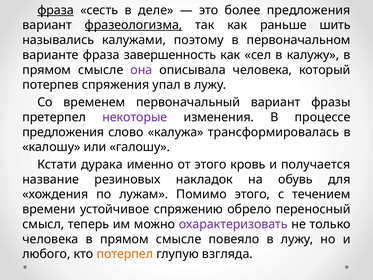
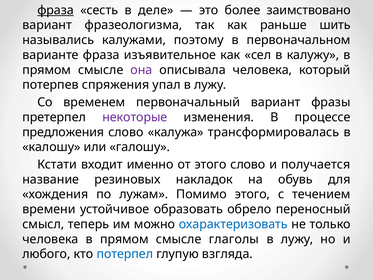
более предложения: предложения -> заимствовано
фразеологизма underline: present -> none
завершенность: завершенность -> изъявительное
дурака: дурака -> входит
этого кровь: кровь -> слово
спряжению: спряжению -> образовать
охарактеризовать colour: purple -> blue
повеяло: повеяло -> глаголы
потерпел colour: orange -> blue
